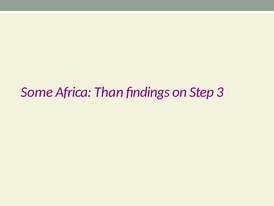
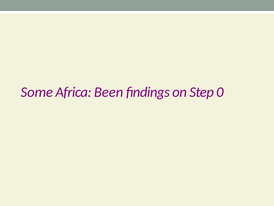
Than: Than -> Been
3: 3 -> 0
